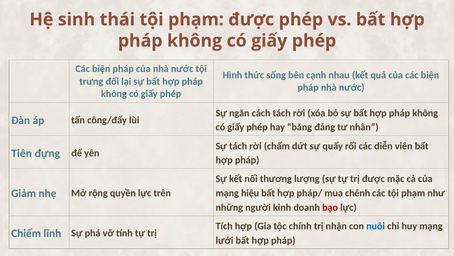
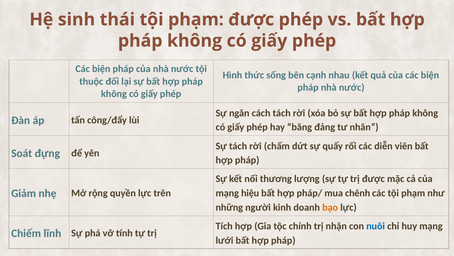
trưng: trưng -> thuộc
Tiên: Tiên -> Soát
bạo colour: red -> orange
